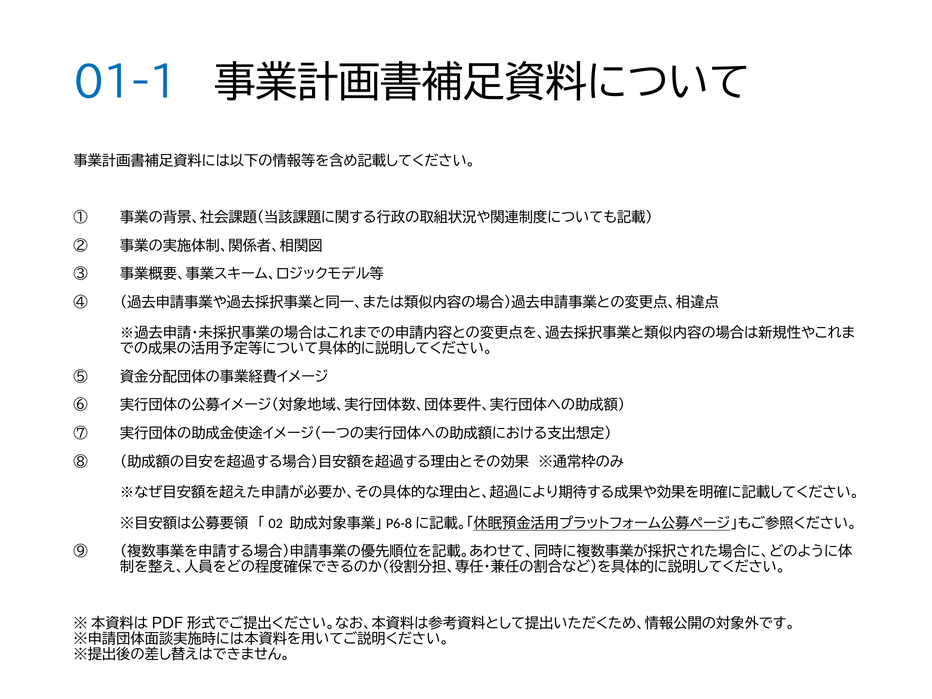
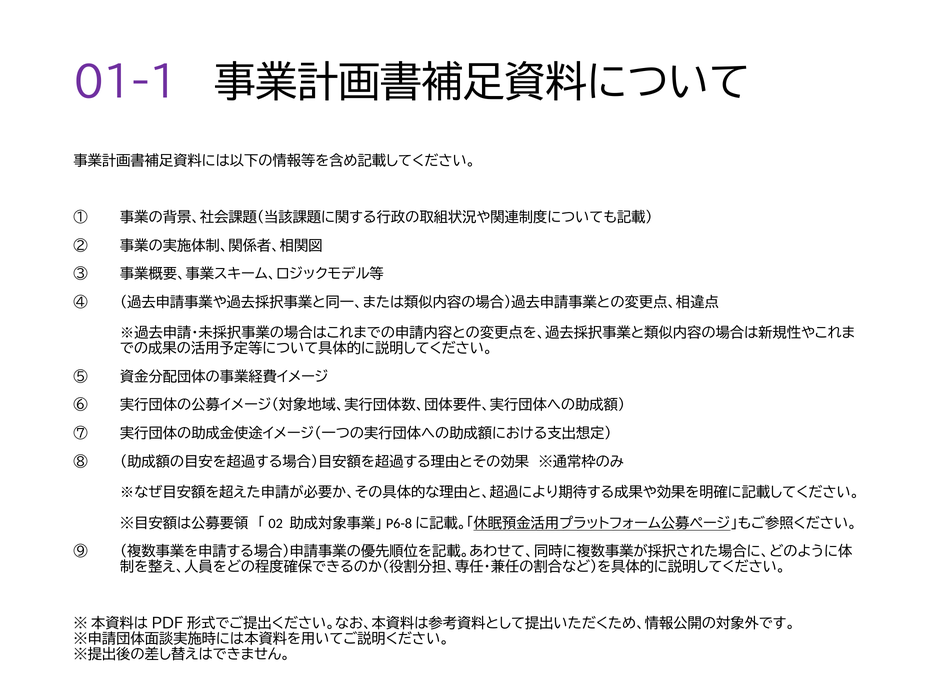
01-1 colour: blue -> purple
